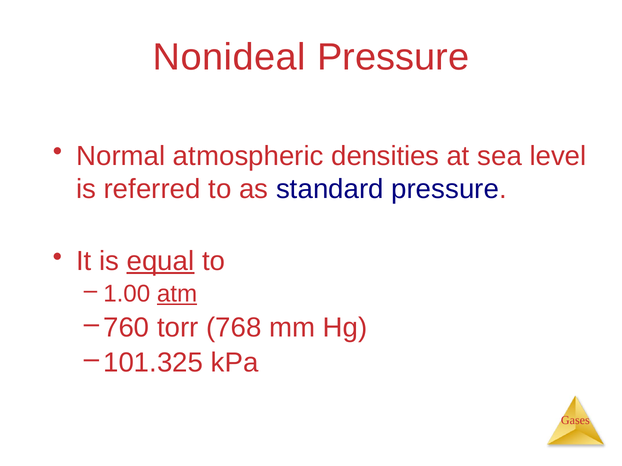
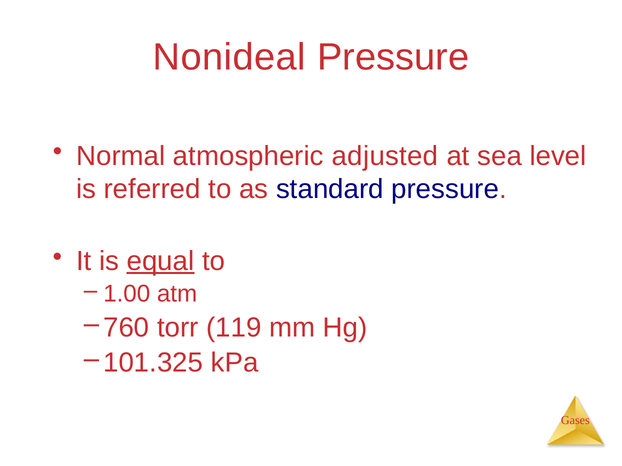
densities: densities -> adjusted
atm underline: present -> none
768: 768 -> 119
